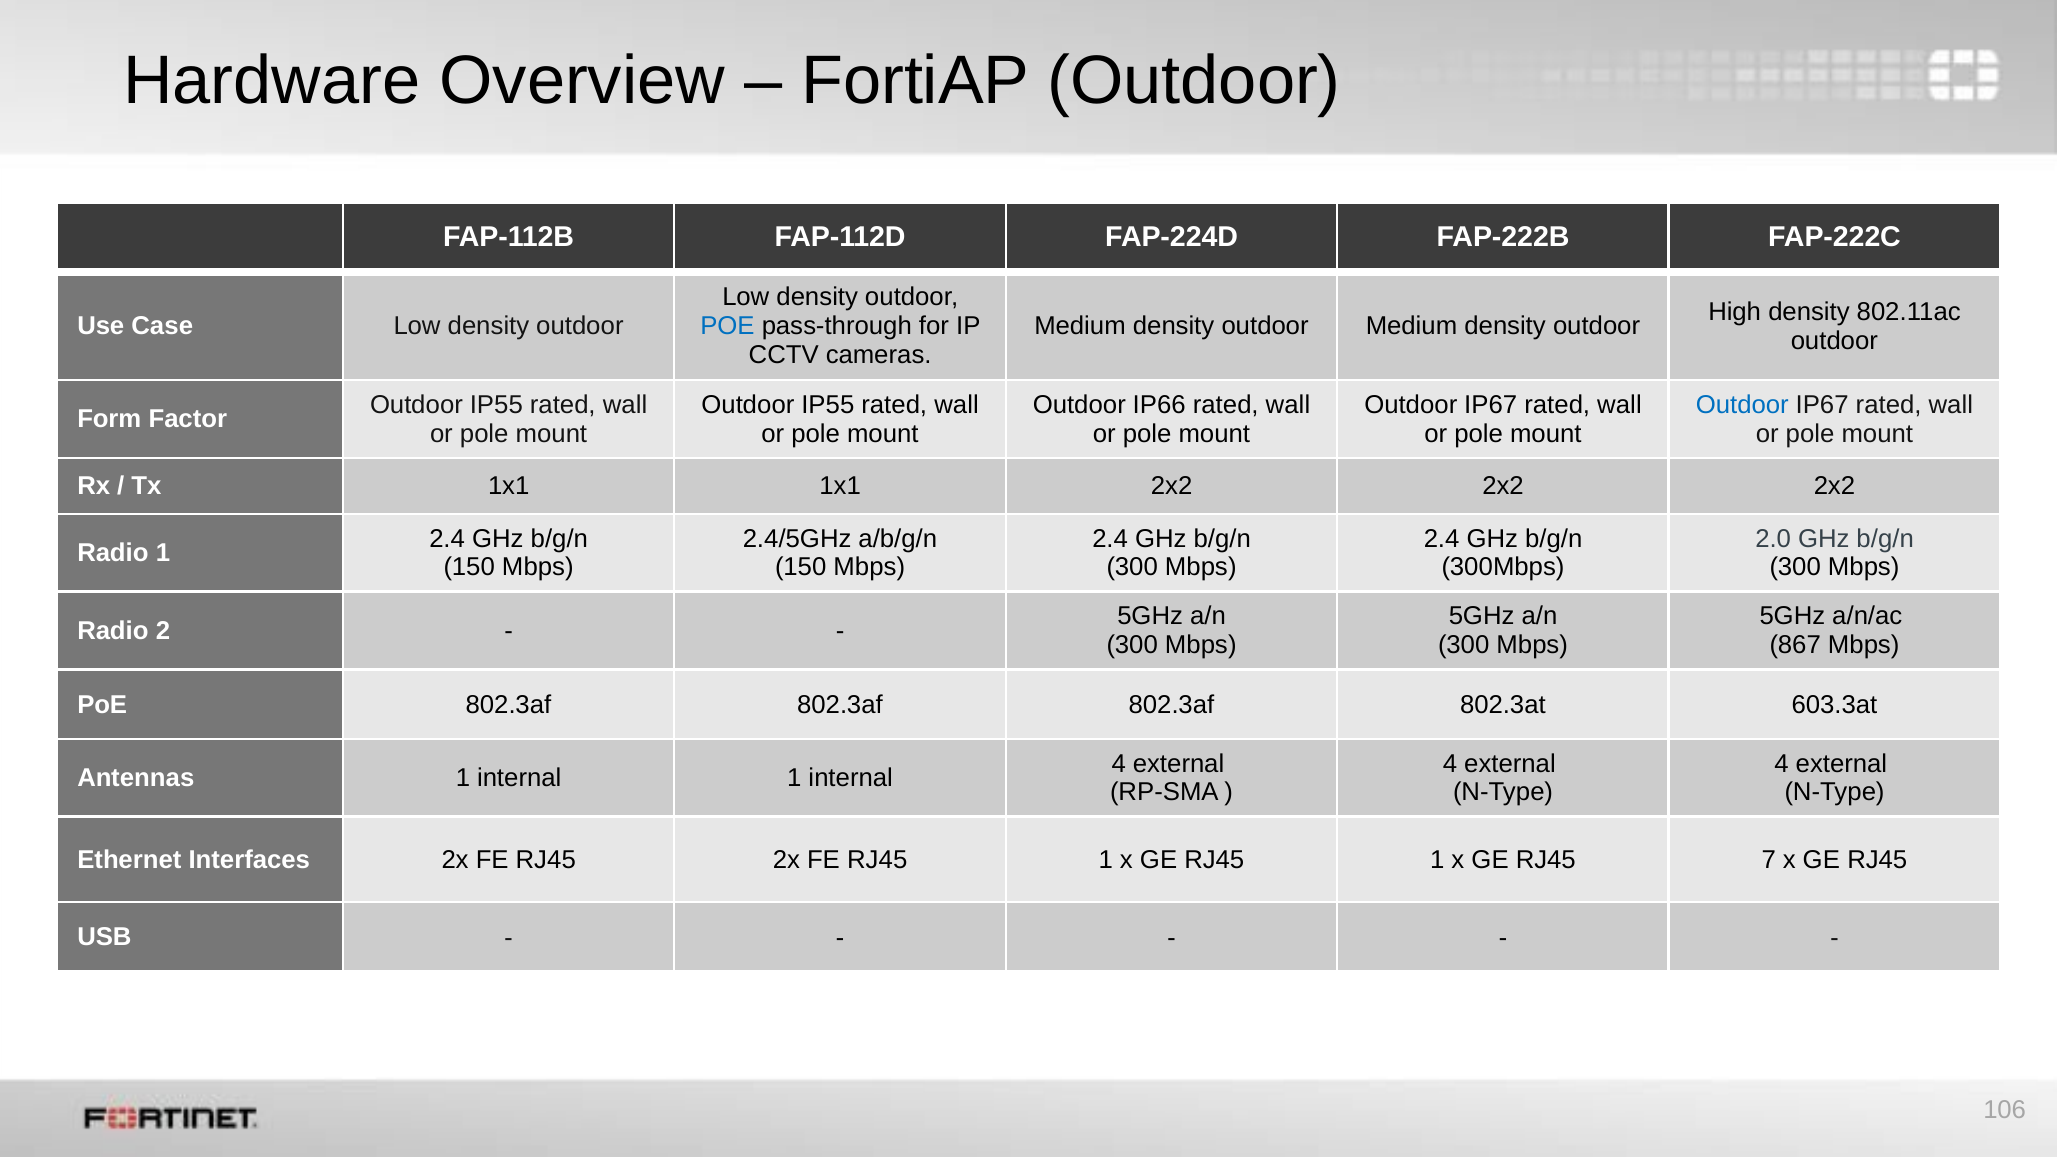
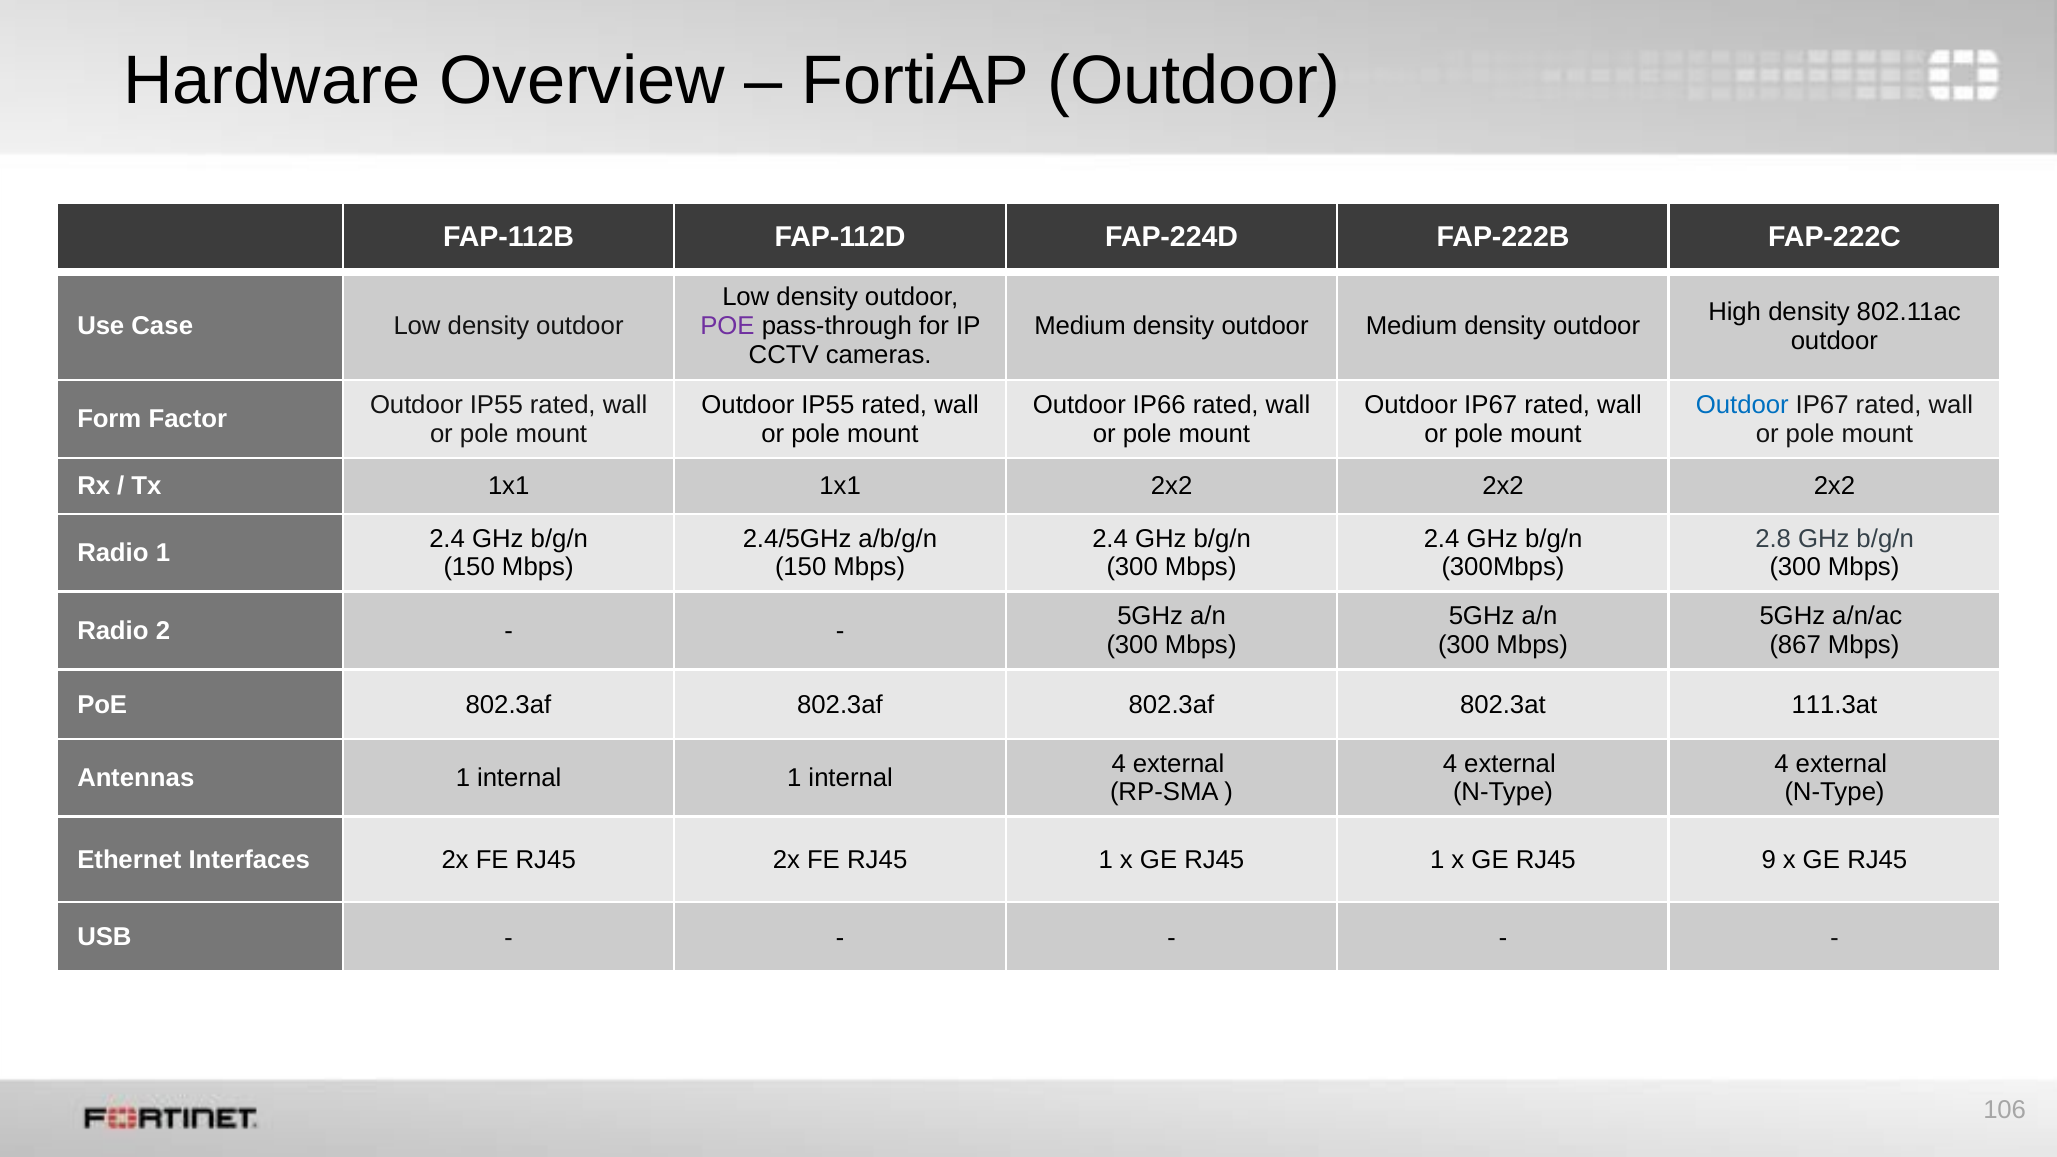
POE at (727, 326) colour: blue -> purple
2.0: 2.0 -> 2.8
603.3at: 603.3at -> 111.3at
7: 7 -> 9
